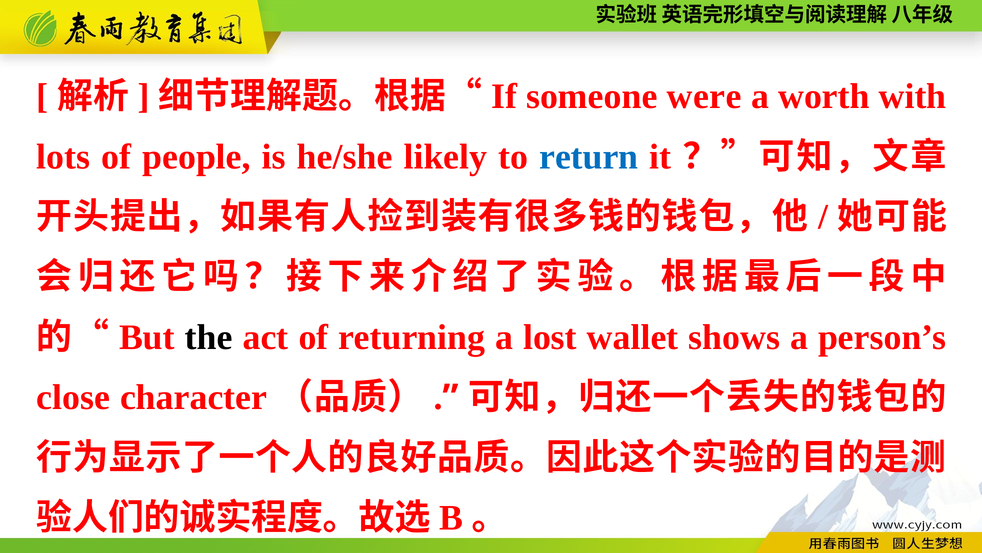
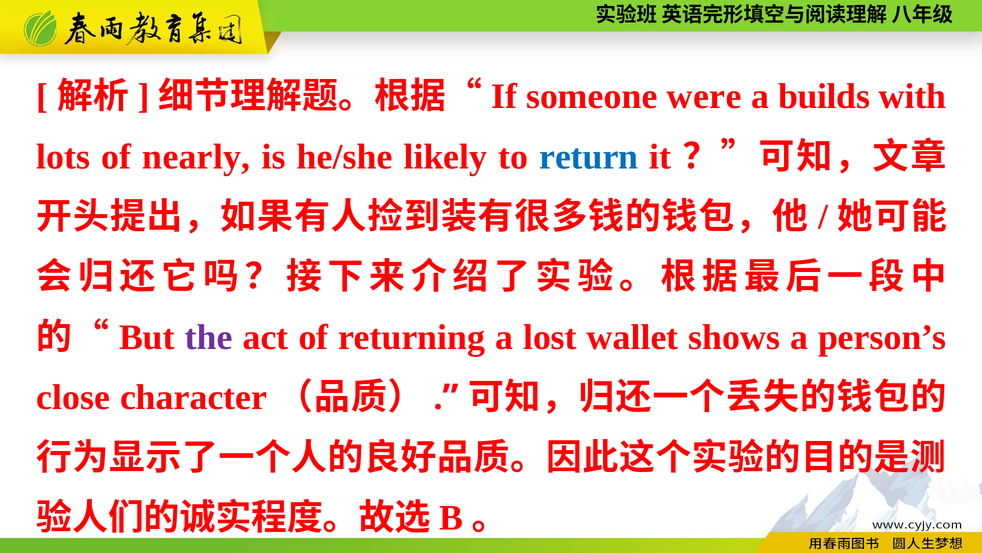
worth: worth -> builds
people: people -> nearly
the colour: black -> purple
